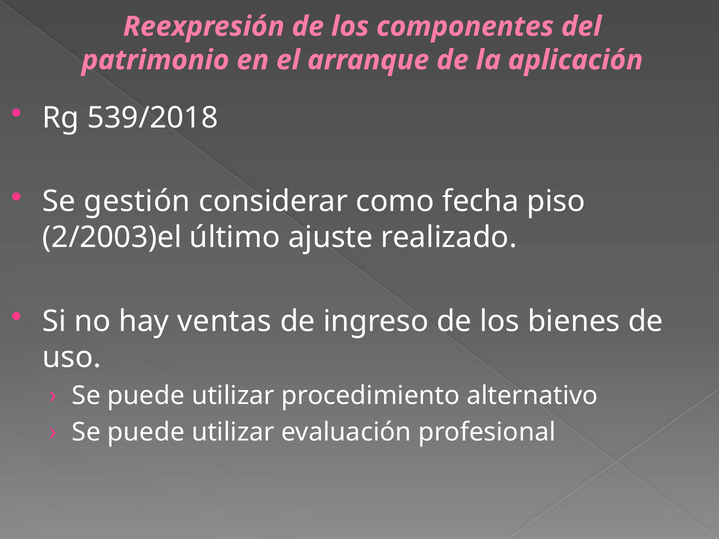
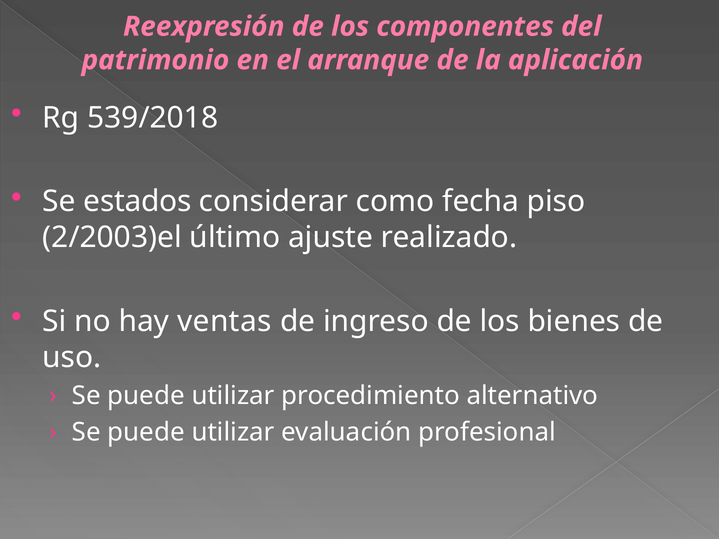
gestión: gestión -> estados
